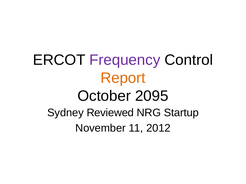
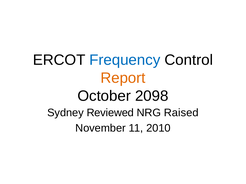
Frequency colour: purple -> blue
2095: 2095 -> 2098
Startup: Startup -> Raised
2012: 2012 -> 2010
